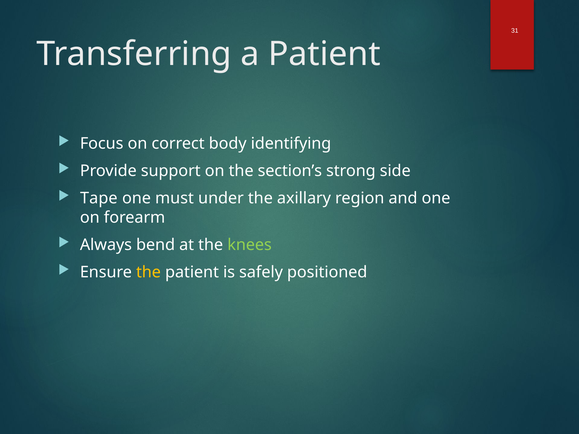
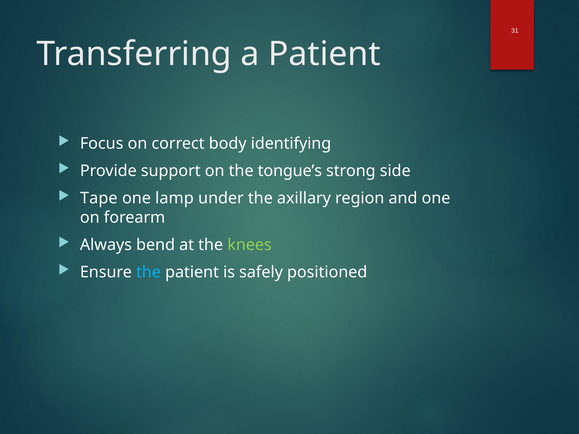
section’s: section’s -> tongue’s
must: must -> lamp
the at (148, 272) colour: yellow -> light blue
